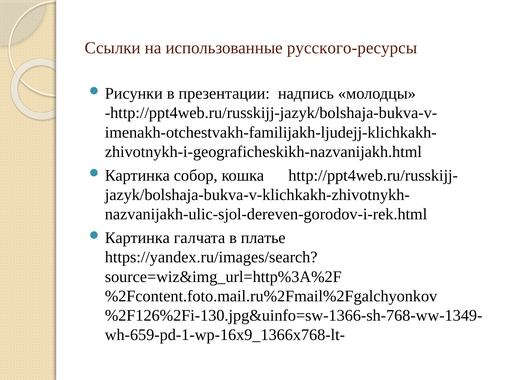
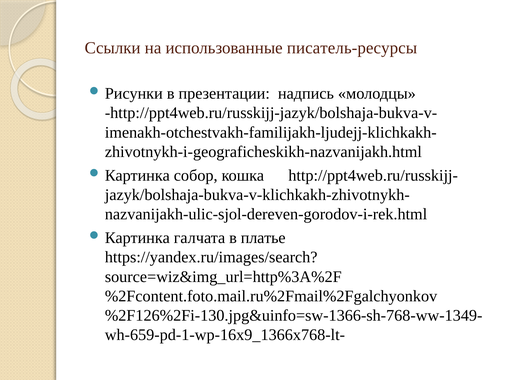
русского-ресурсы: русского-ресурсы -> писатель-ресурсы
